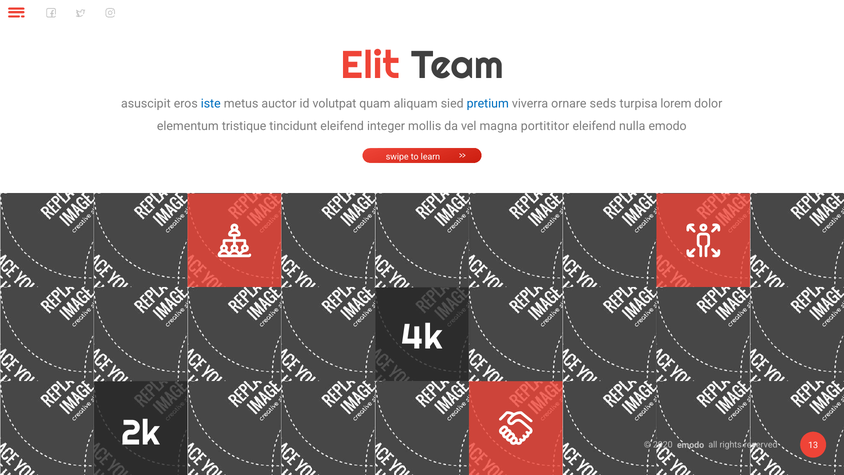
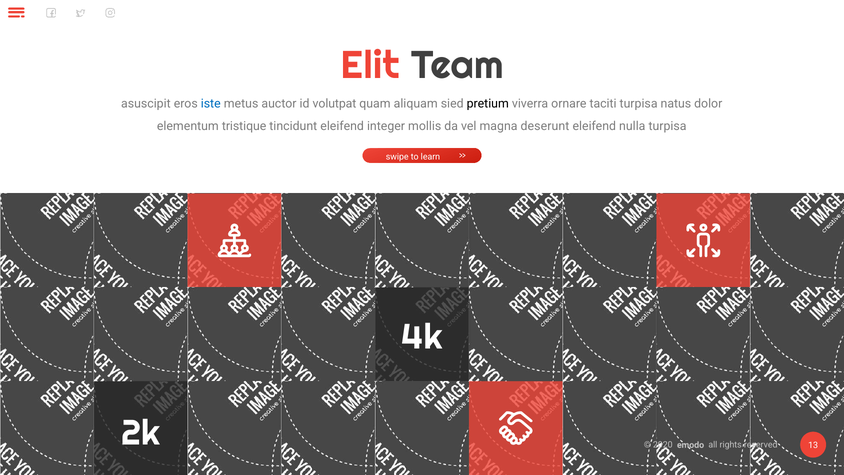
pretium colour: blue -> black
seds: seds -> taciti
lorem: lorem -> natus
portititor: portititor -> deserunt
nulla emodo: emodo -> turpisa
